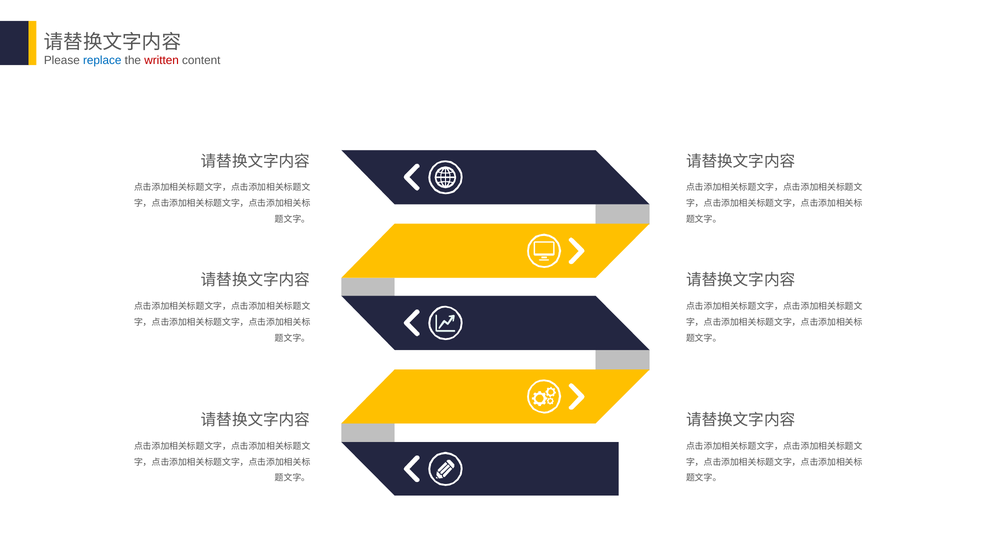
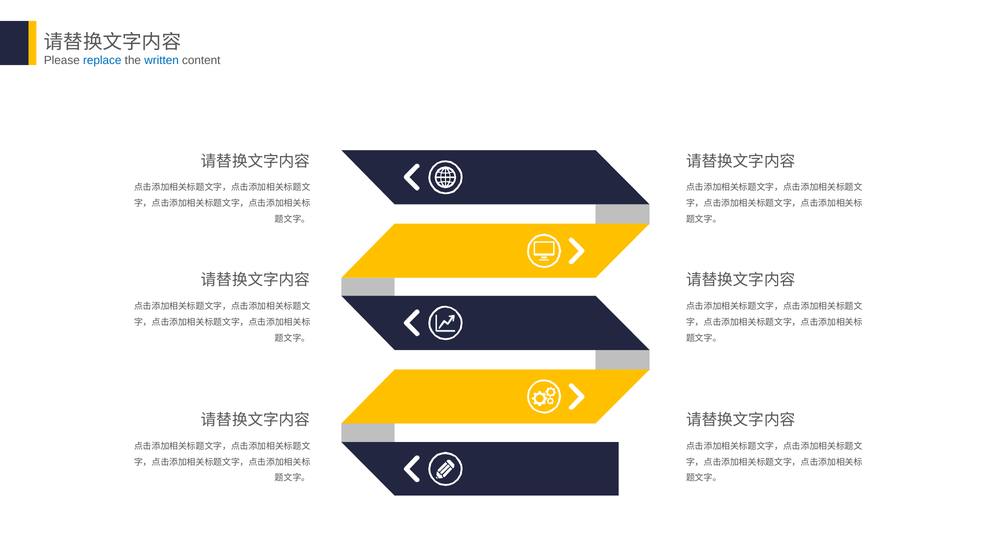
written colour: red -> blue
